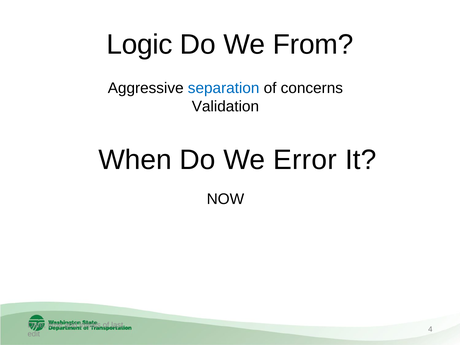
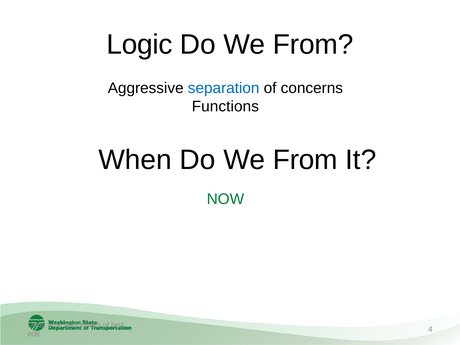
Validation: Validation -> Functions
When Do We Error: Error -> From
NOW colour: black -> green
